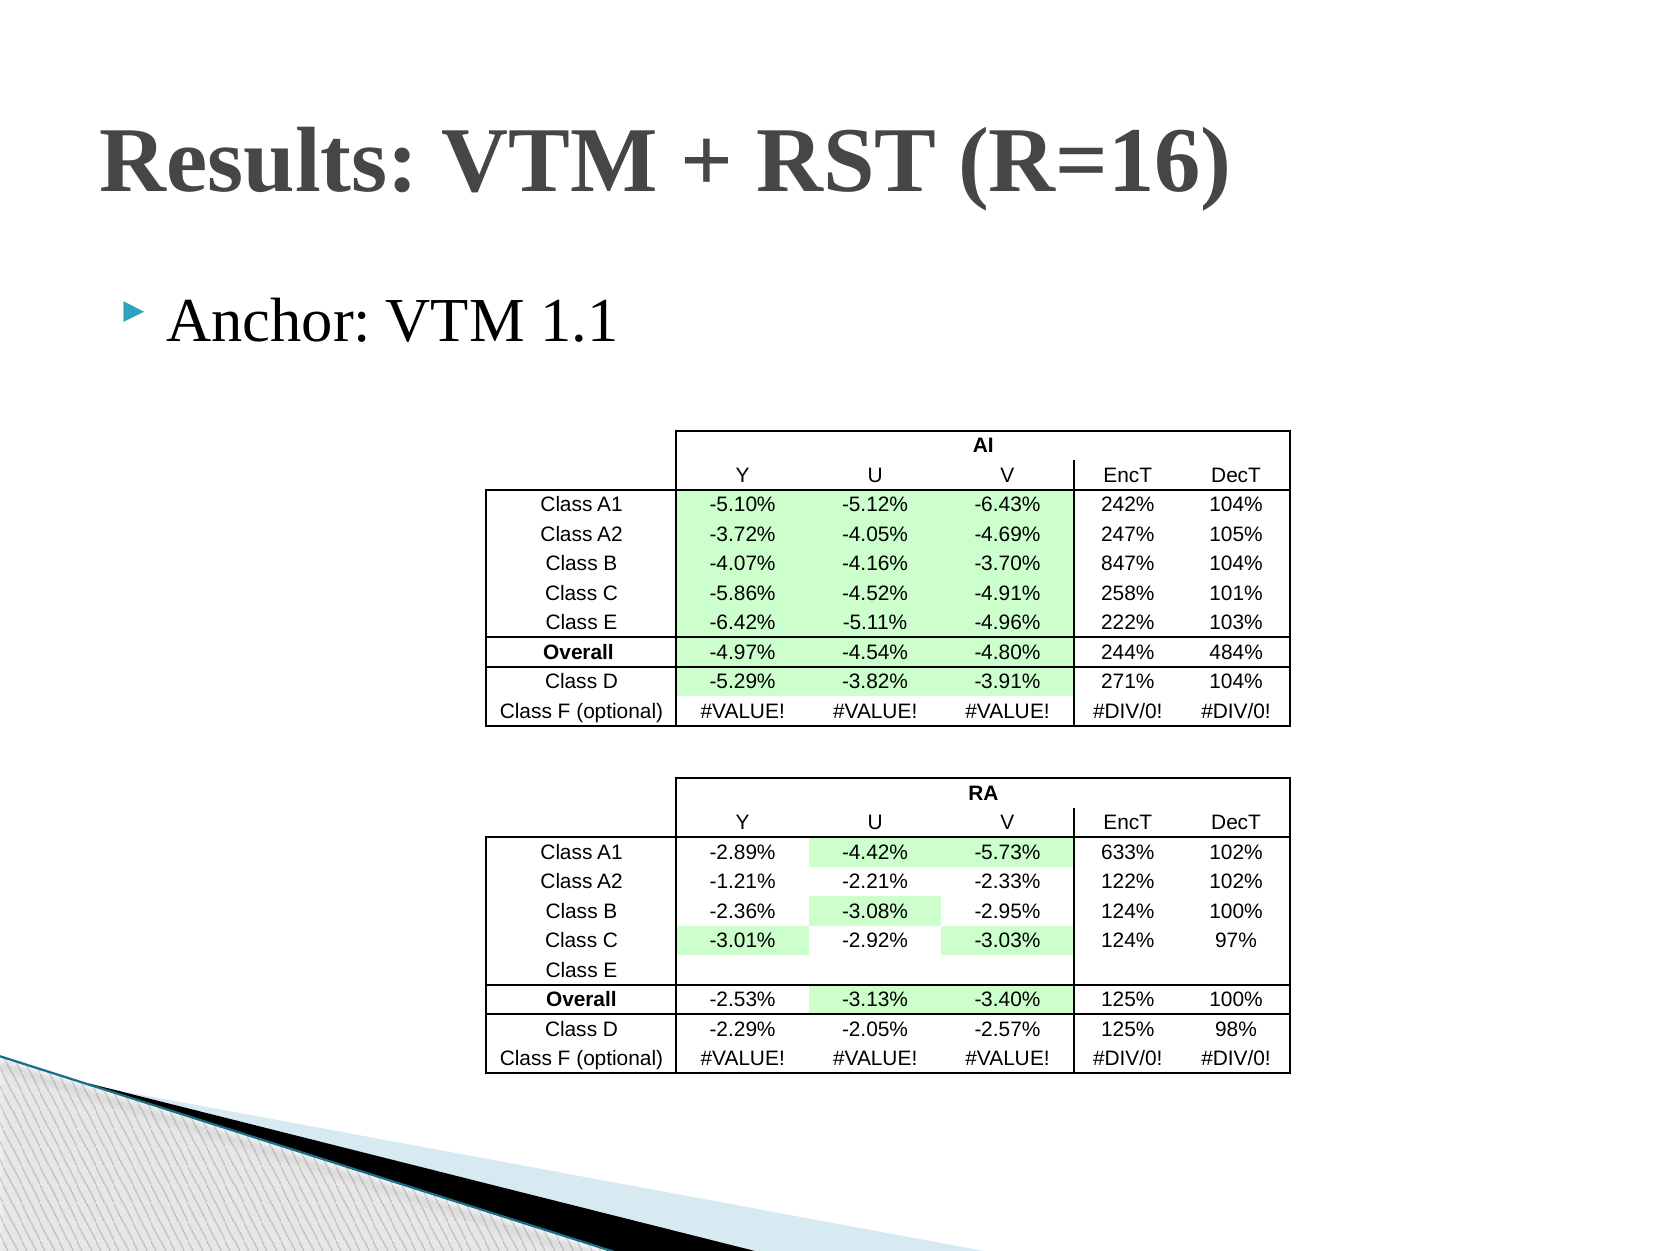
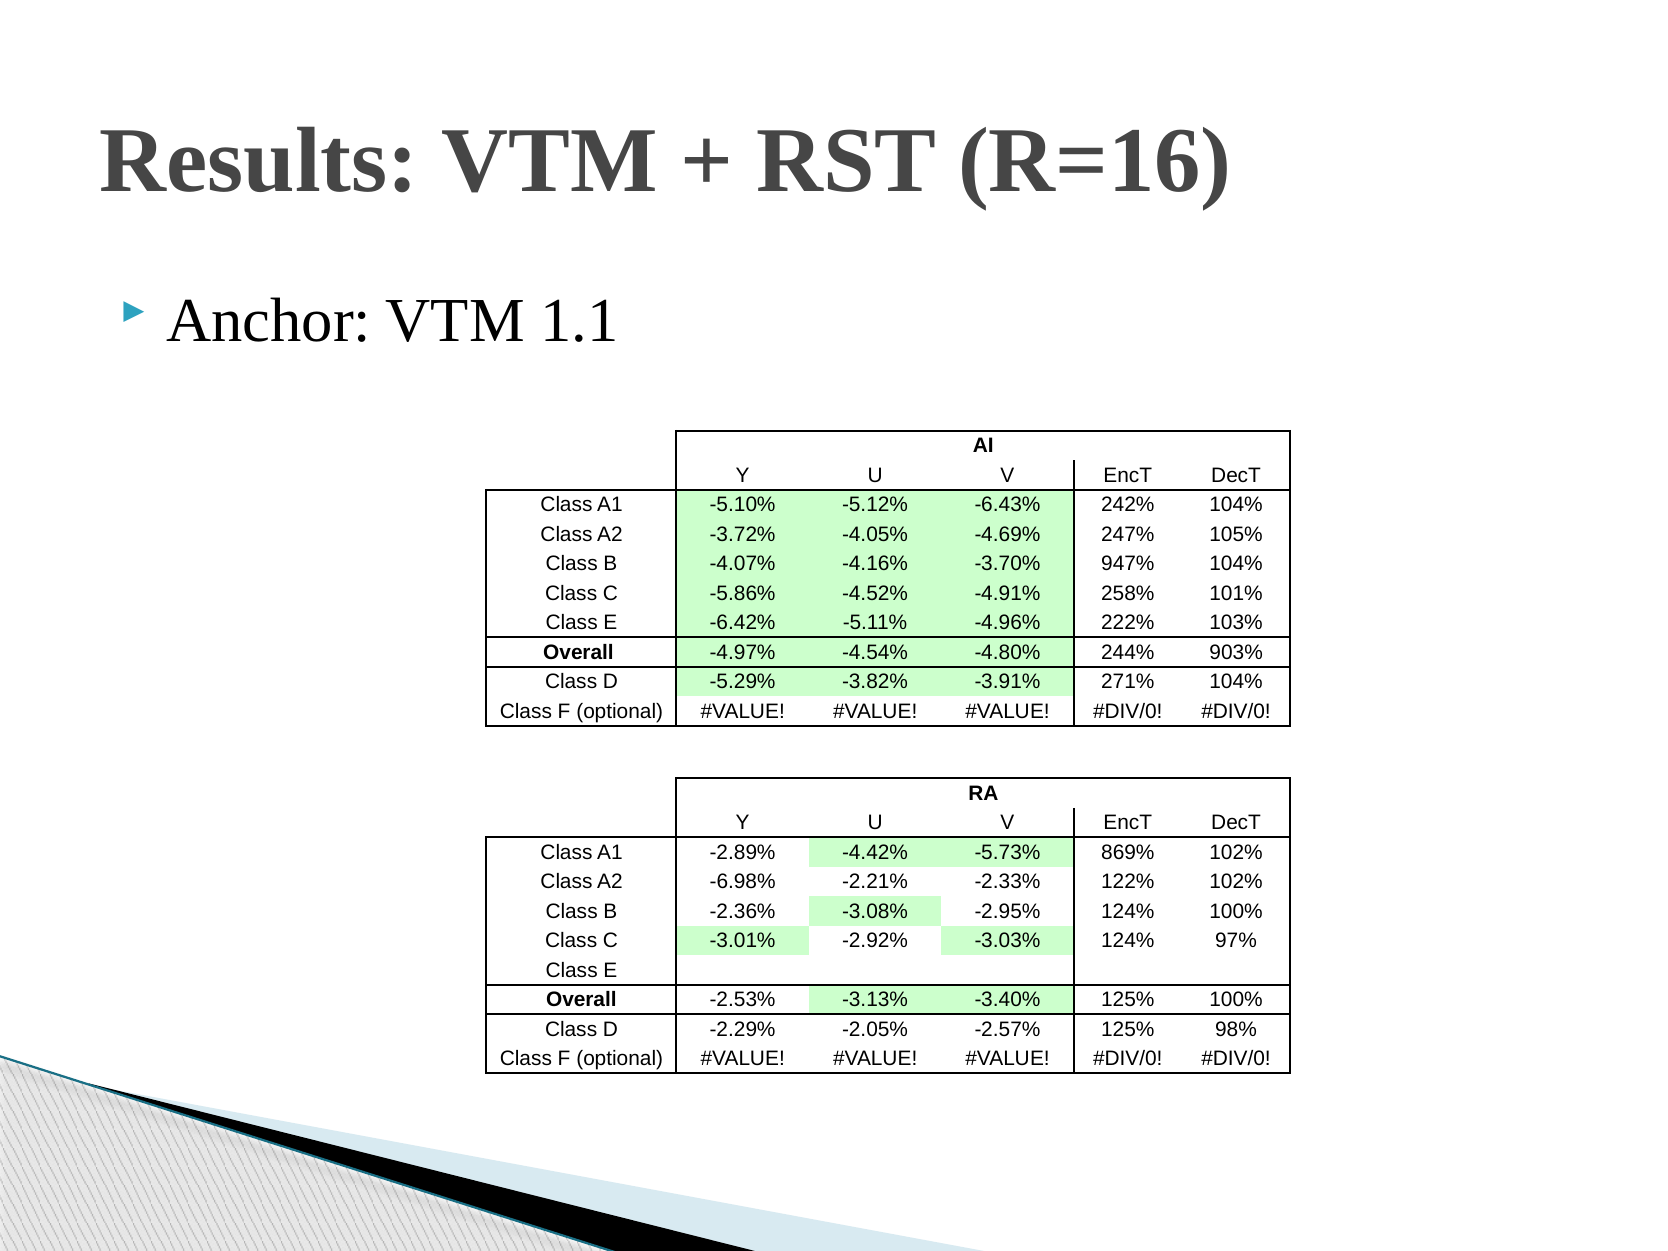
847%: 847% -> 947%
484%: 484% -> 903%
633%: 633% -> 869%
-1.21%: -1.21% -> -6.98%
